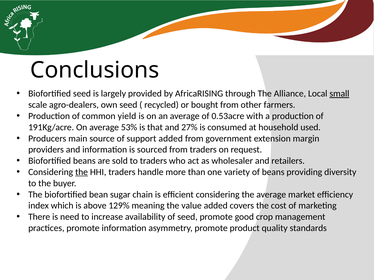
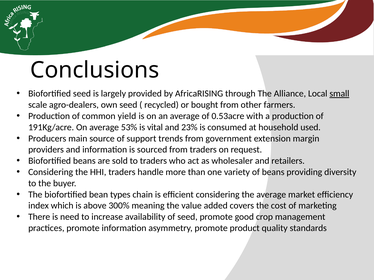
that: that -> vital
27%: 27% -> 23%
support added: added -> trends
the at (82, 172) underline: present -> none
sugar: sugar -> types
129%: 129% -> 300%
